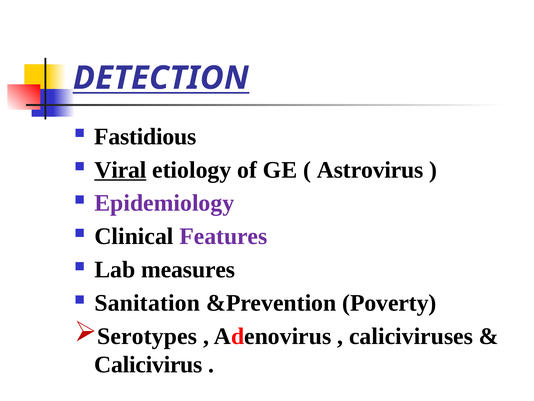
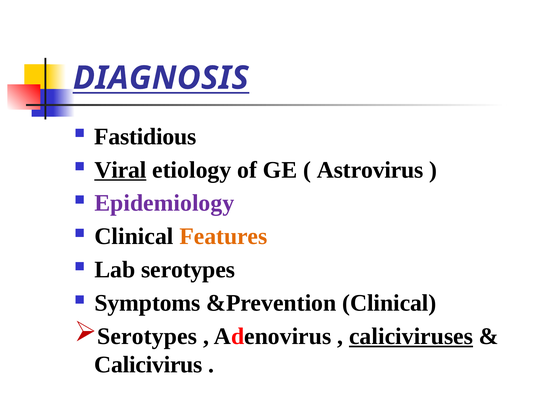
DETECTION: DETECTION -> DIAGNOSIS
Features colour: purple -> orange
Lab measures: measures -> serotypes
Sanitation: Sanitation -> Symptoms
&Prevention Poverty: Poverty -> Clinical
caliciviruses underline: none -> present
